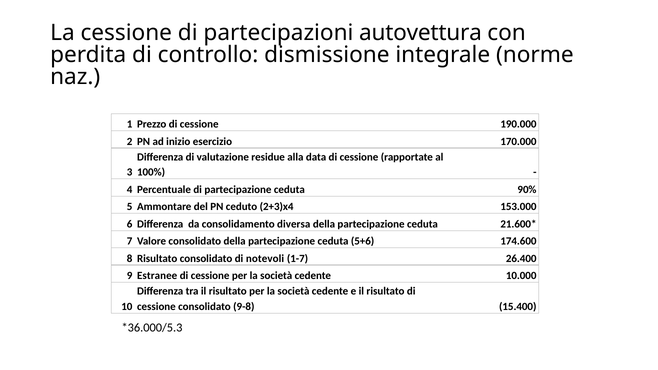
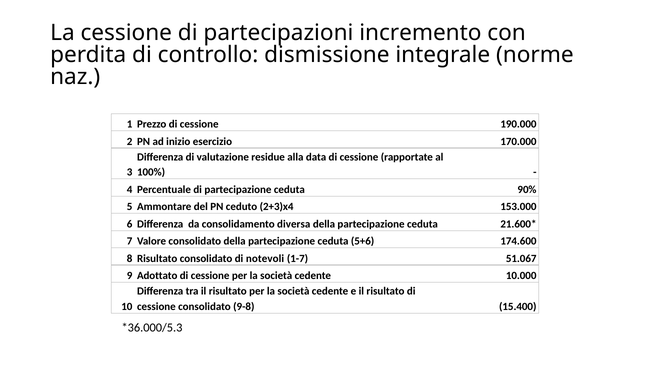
autovettura: autovettura -> incremento
26.400: 26.400 -> 51.067
Estranee: Estranee -> Adottato
